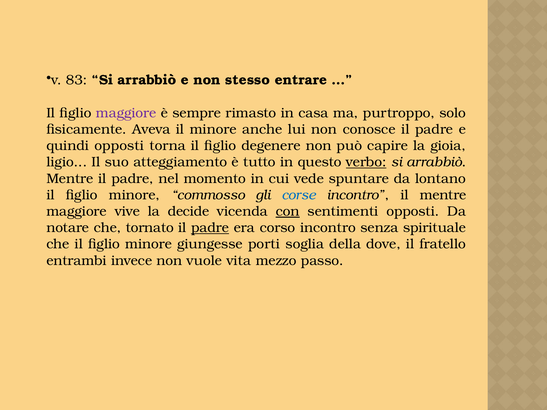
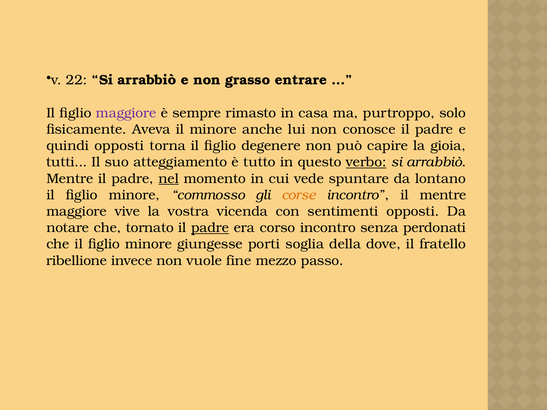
83: 83 -> 22
stesso: stesso -> grasso
ligio: ligio -> tutti
nel underline: none -> present
corse colour: blue -> orange
decide: decide -> vostra
con underline: present -> none
spirituale: spirituale -> perdonati
entrambi: entrambi -> ribellione
vita: vita -> fine
